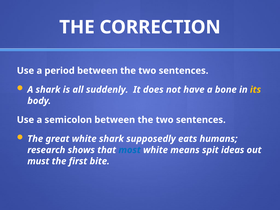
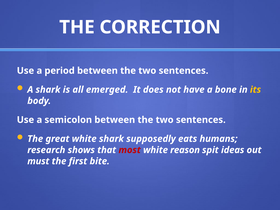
suddenly: suddenly -> emerged
most colour: blue -> red
means: means -> reason
